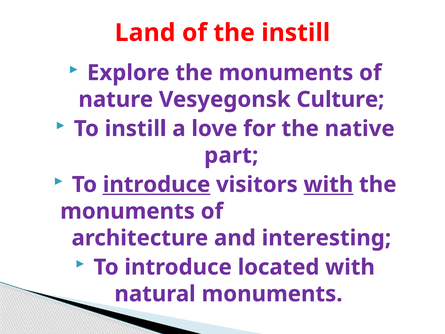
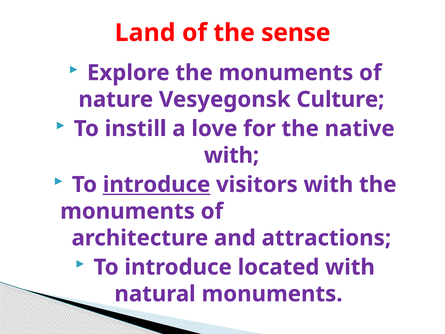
the instill: instill -> sense
part at (231, 155): part -> with
with at (328, 184) underline: present -> none
interesting: interesting -> attractions
